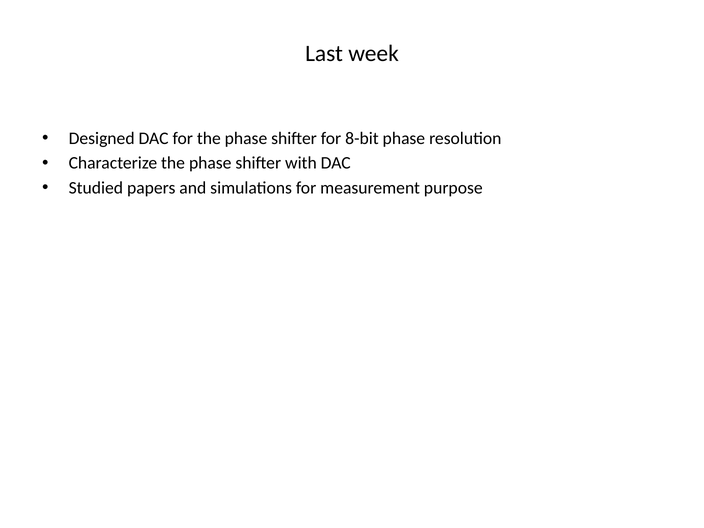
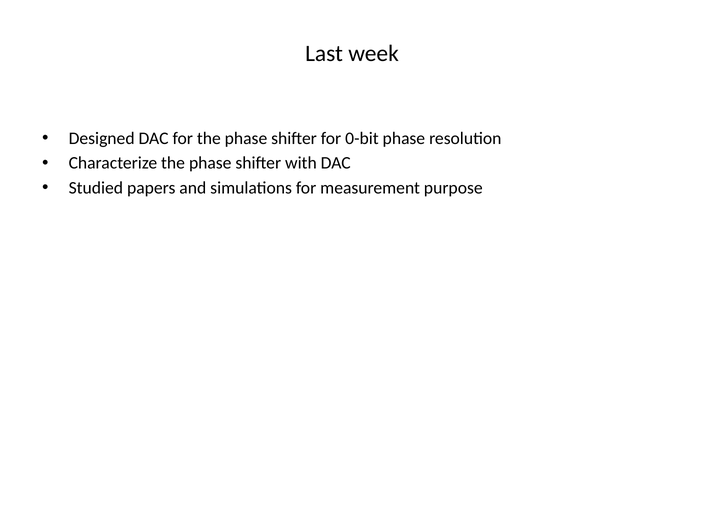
8-bit: 8-bit -> 0-bit
